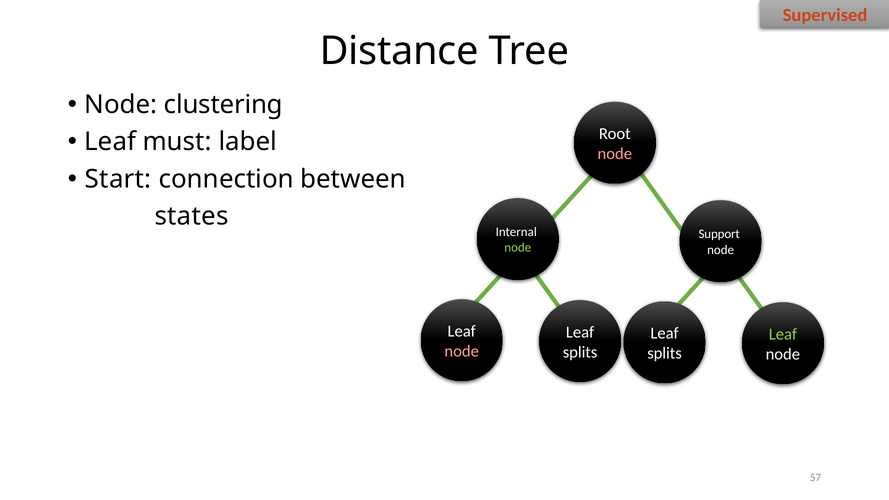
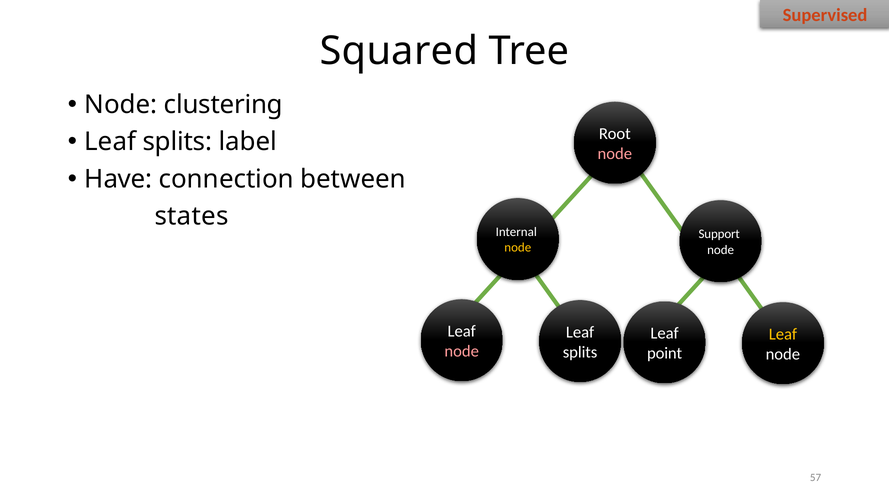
Distance: Distance -> Squared
must at (177, 142): must -> splits
Start: Start -> Have
node at (518, 248) colour: light green -> yellow
Leaf at (783, 334) colour: light green -> yellow
splits at (665, 353): splits -> point
